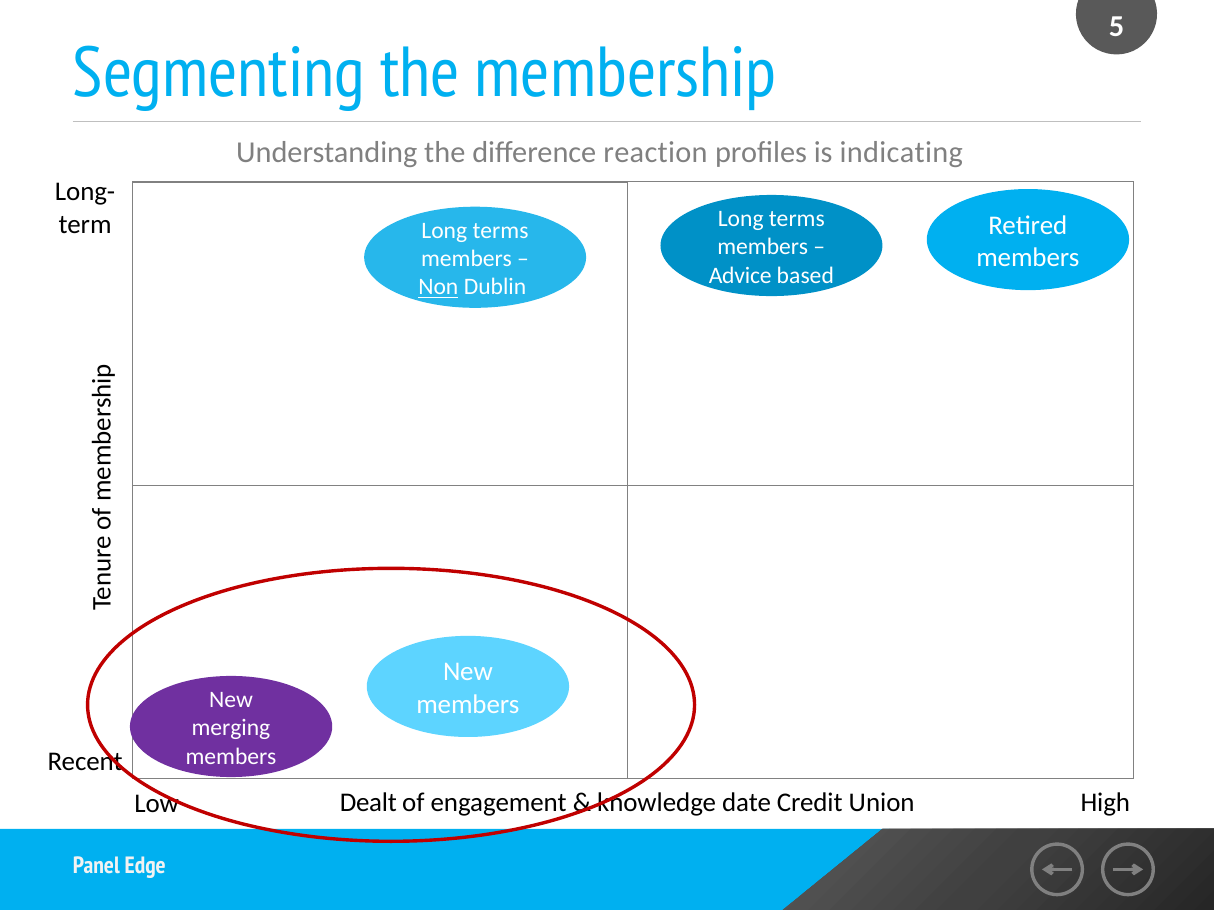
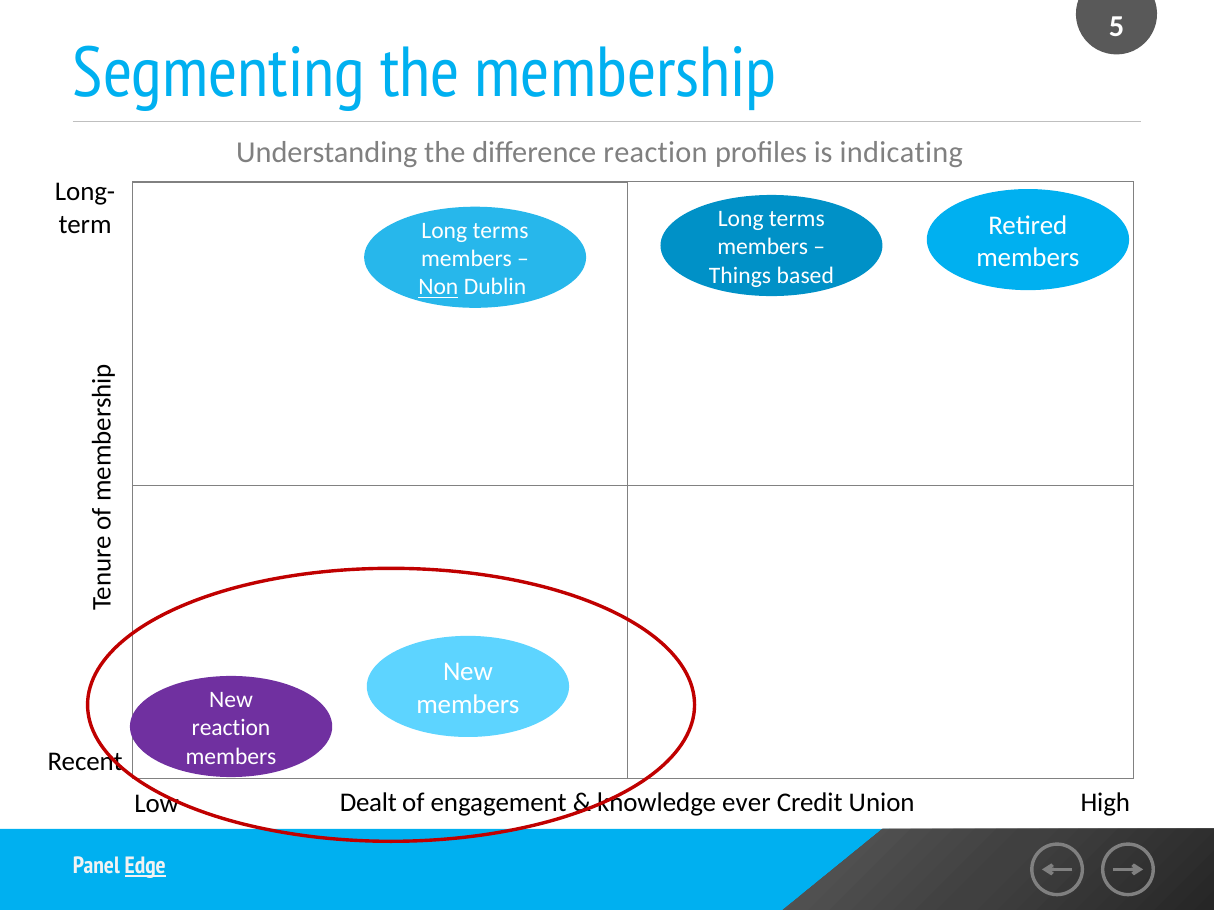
Advice: Advice -> Things
merging at (231, 728): merging -> reaction
date: date -> ever
Edge underline: none -> present
